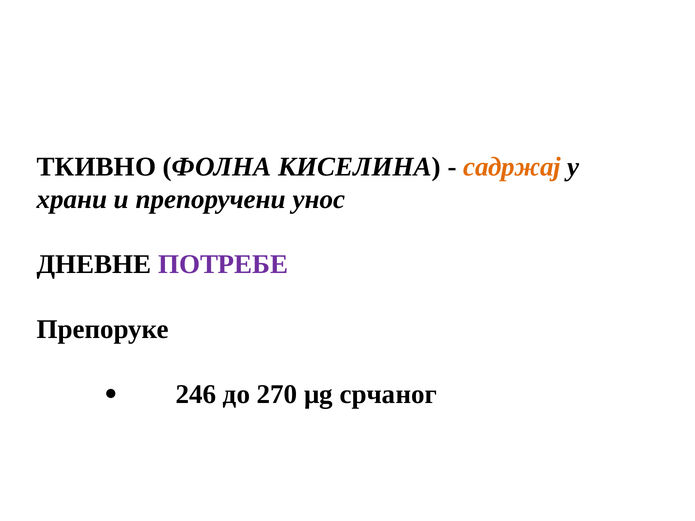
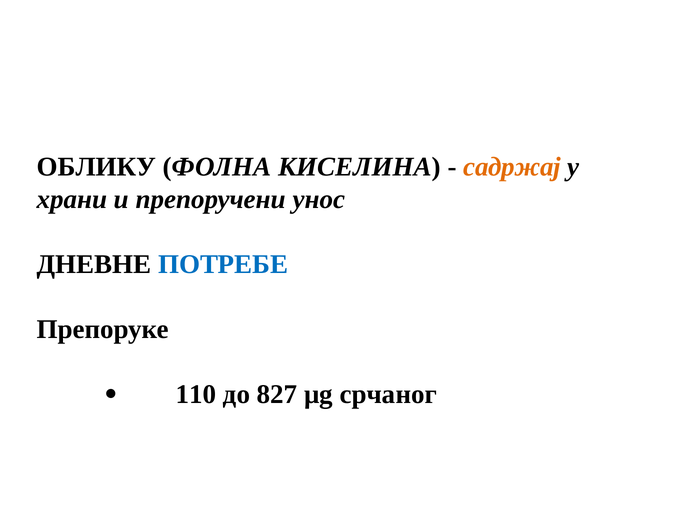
ТКИВНО: ТКИВНО -> ОБЛИКУ
ПОТРЕБЕ colour: purple -> blue
246: 246 -> 110
270: 270 -> 827
